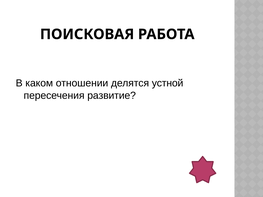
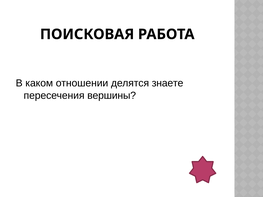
устной: устной -> знаете
развитие: развитие -> вершины
